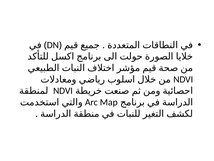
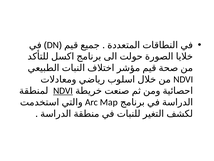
NDVI at (63, 91) underline: none -> present
